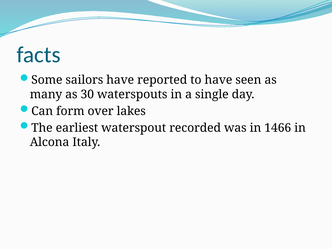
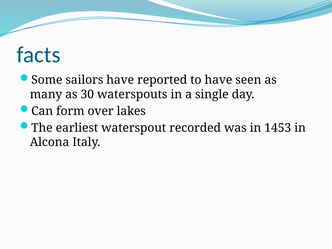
1466: 1466 -> 1453
